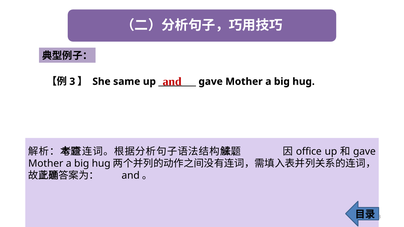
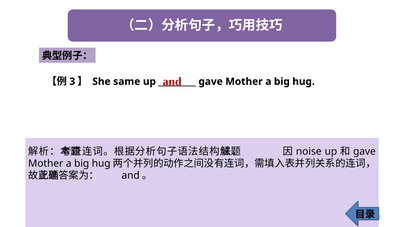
office: office -> noise
